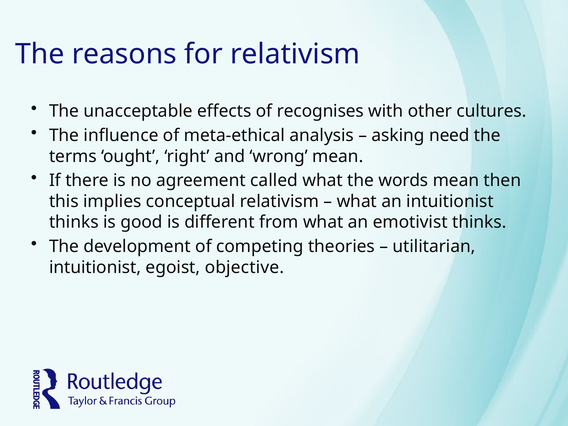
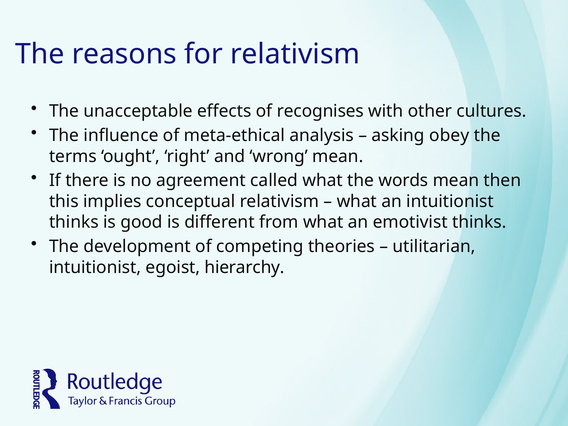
need: need -> obey
objective: objective -> hierarchy
